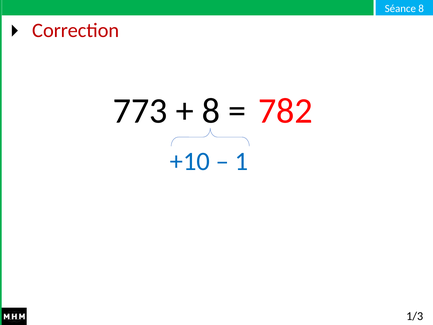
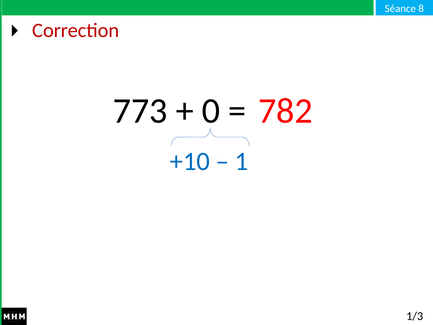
8 at (211, 111): 8 -> 0
